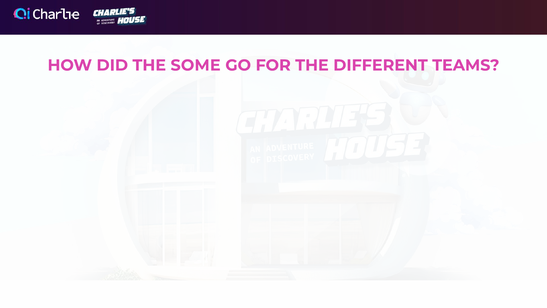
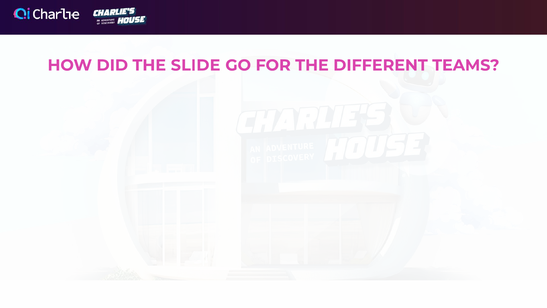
SOME: SOME -> SLIDE
